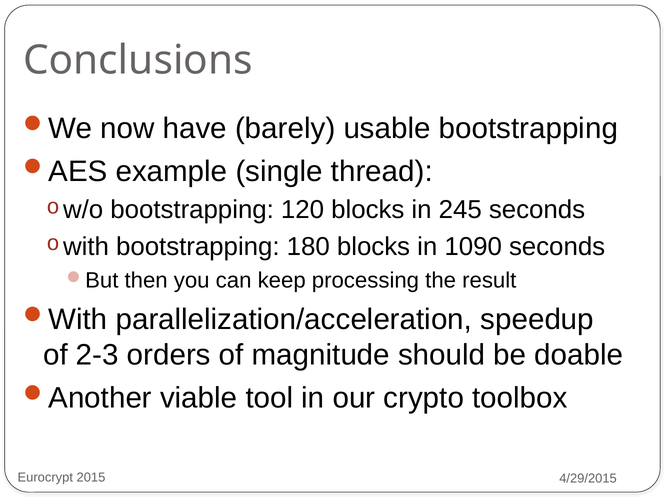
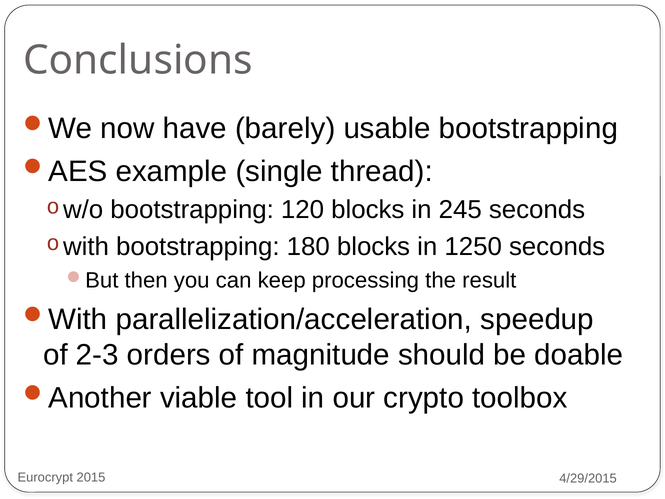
1090: 1090 -> 1250
